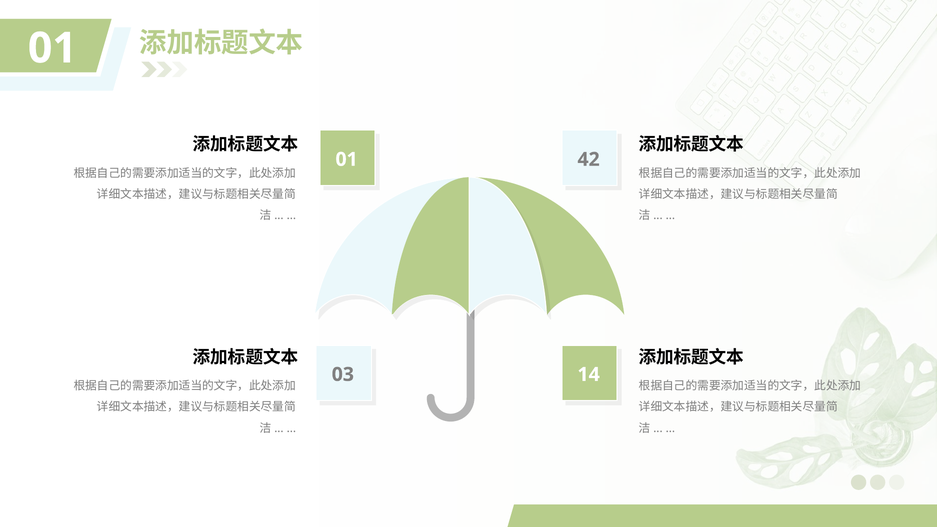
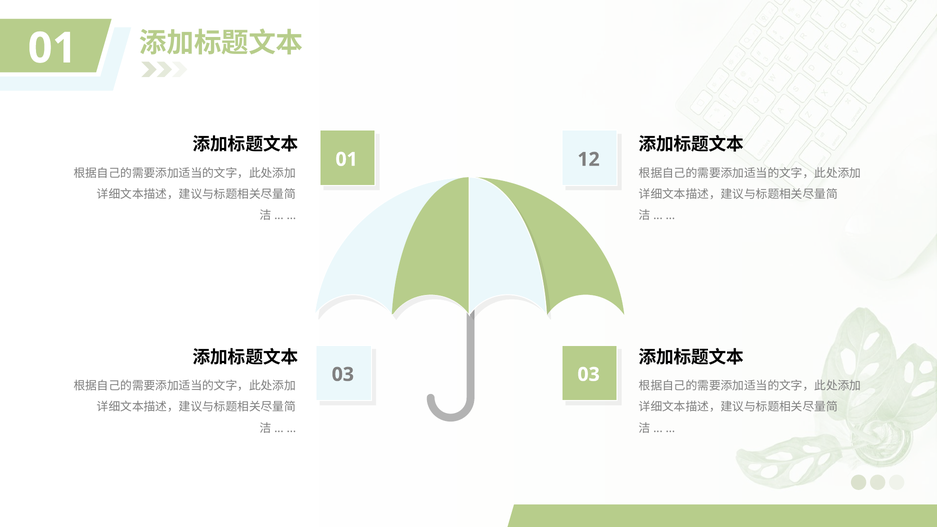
42: 42 -> 12
03 14: 14 -> 03
